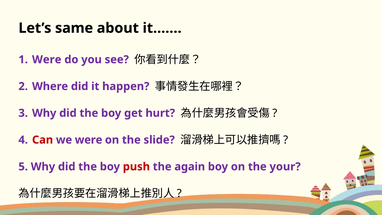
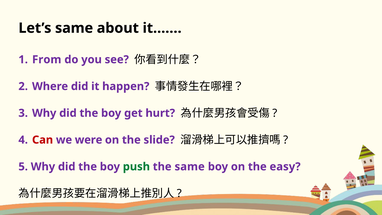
Were at (47, 60): Were -> From
push colour: red -> green
the again: again -> same
your: your -> easy
